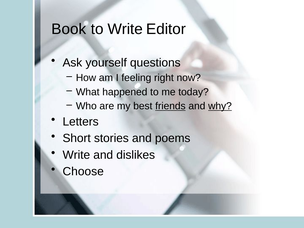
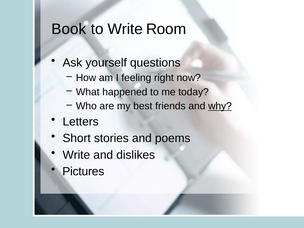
Editor: Editor -> Room
friends underline: present -> none
Choose: Choose -> Pictures
